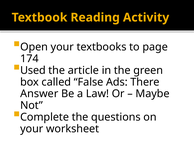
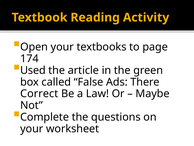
Answer: Answer -> Correct
